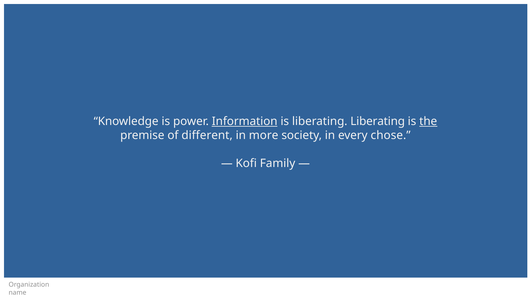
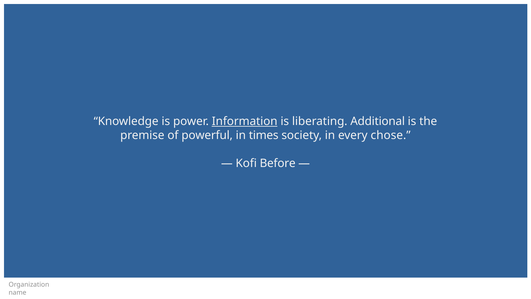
liberating Liberating: Liberating -> Additional
the underline: present -> none
different: different -> powerful
more: more -> times
Family: Family -> Before
